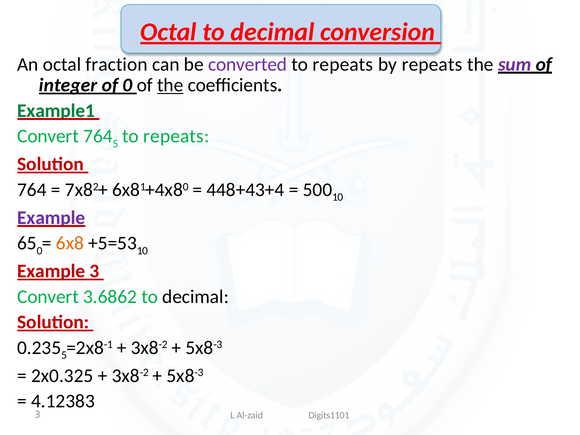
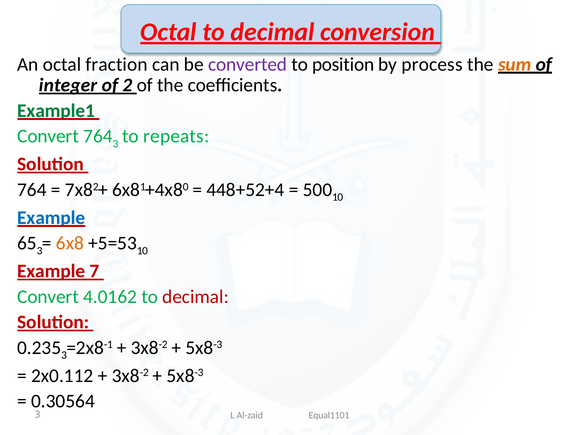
repeats at (343, 64): repeats -> position
by repeats: repeats -> process
sum colour: purple -> orange
of 0: 0 -> 2
the at (170, 85) underline: present -> none
764 5: 5 -> 3
448+43+4: 448+43+4 -> 448+52+4
Example at (51, 218) colour: purple -> blue
0 at (40, 251): 0 -> 3
Example 3: 3 -> 7
3.6862: 3.6862 -> 4.0162
decimal at (196, 297) colour: black -> red
5 at (64, 355): 5 -> 3
2x0.325: 2x0.325 -> 2x0.112
4.12383: 4.12383 -> 0.30564
Digits1101: Digits1101 -> Equal1101
